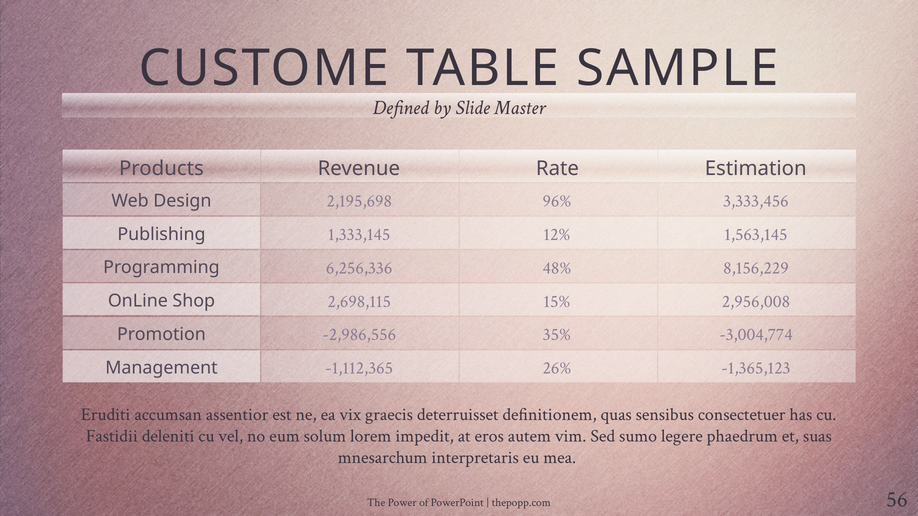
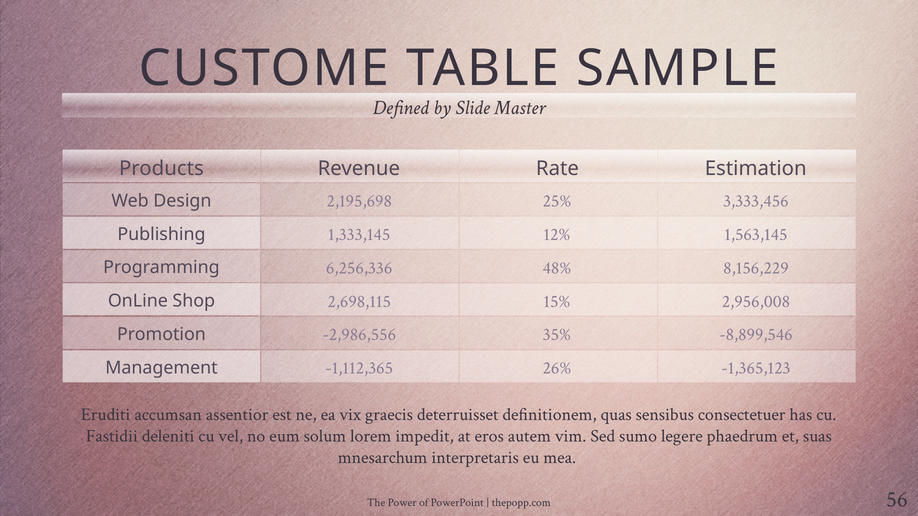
96%: 96% -> 25%
-3,004,774: -3,004,774 -> -8,899,546
